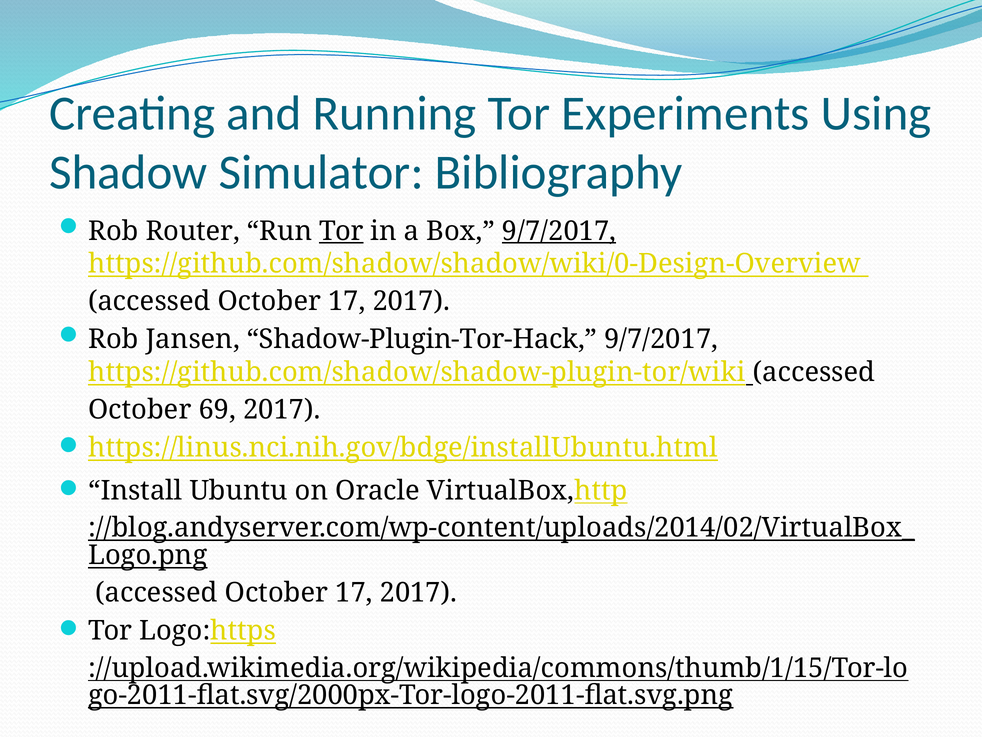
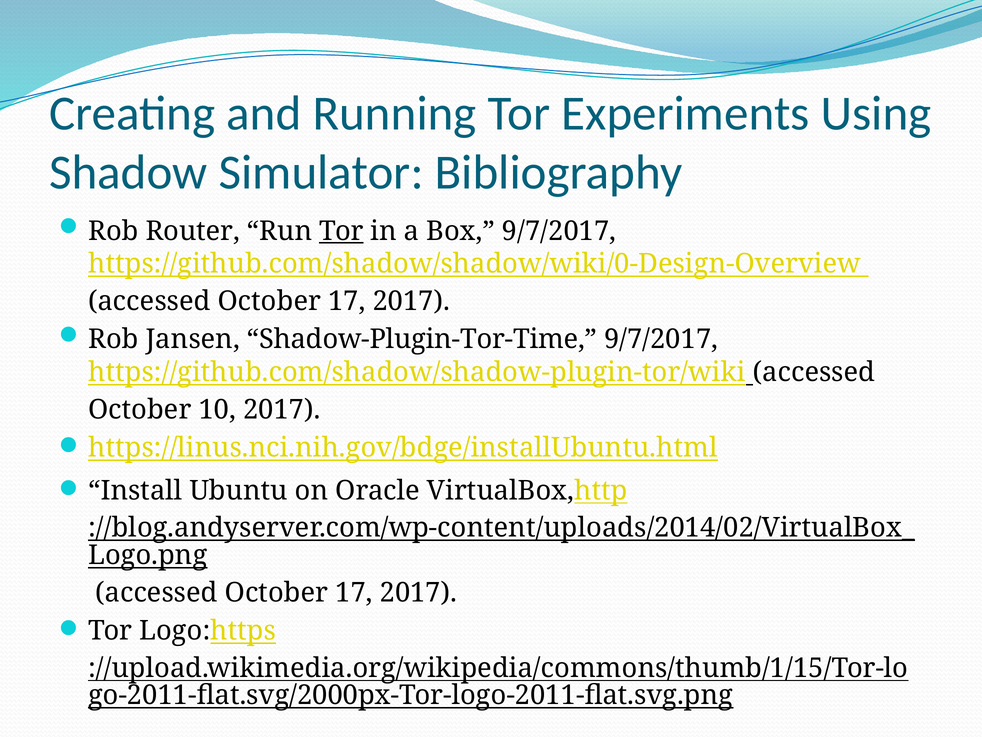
9/7/2017 at (559, 231) underline: present -> none
Shadow-Plugin-Tor-Hack: Shadow-Plugin-Tor-Hack -> Shadow-Plugin-Tor-Time
69: 69 -> 10
